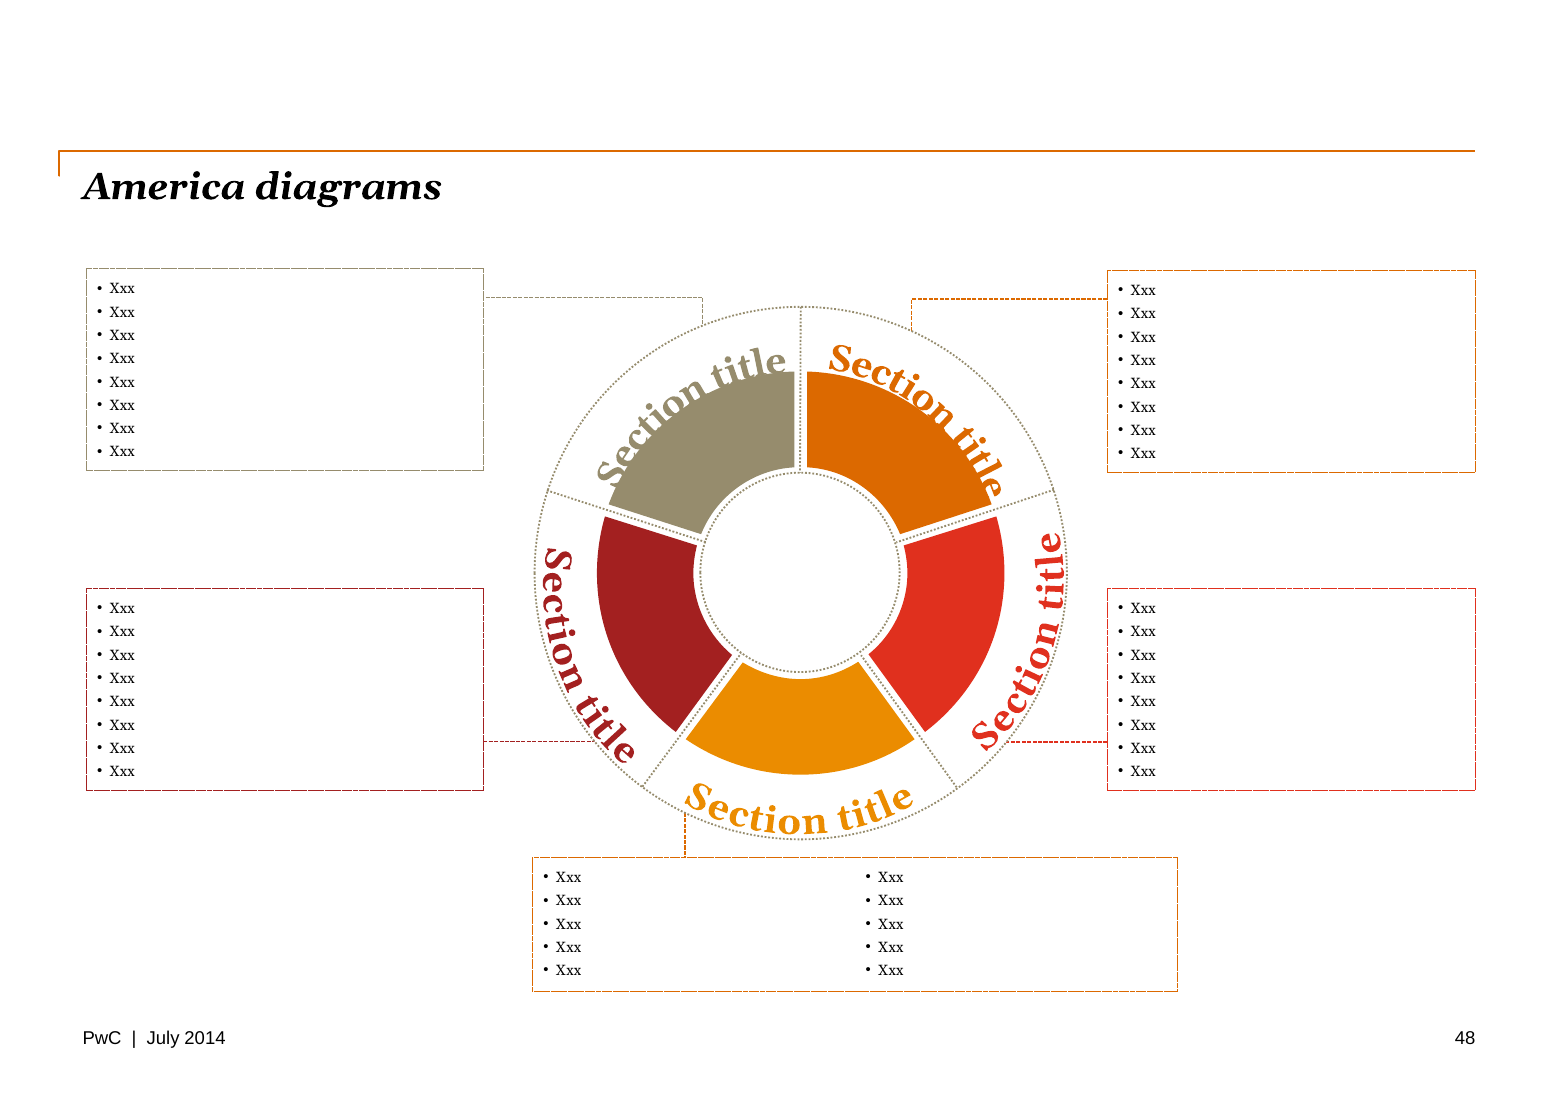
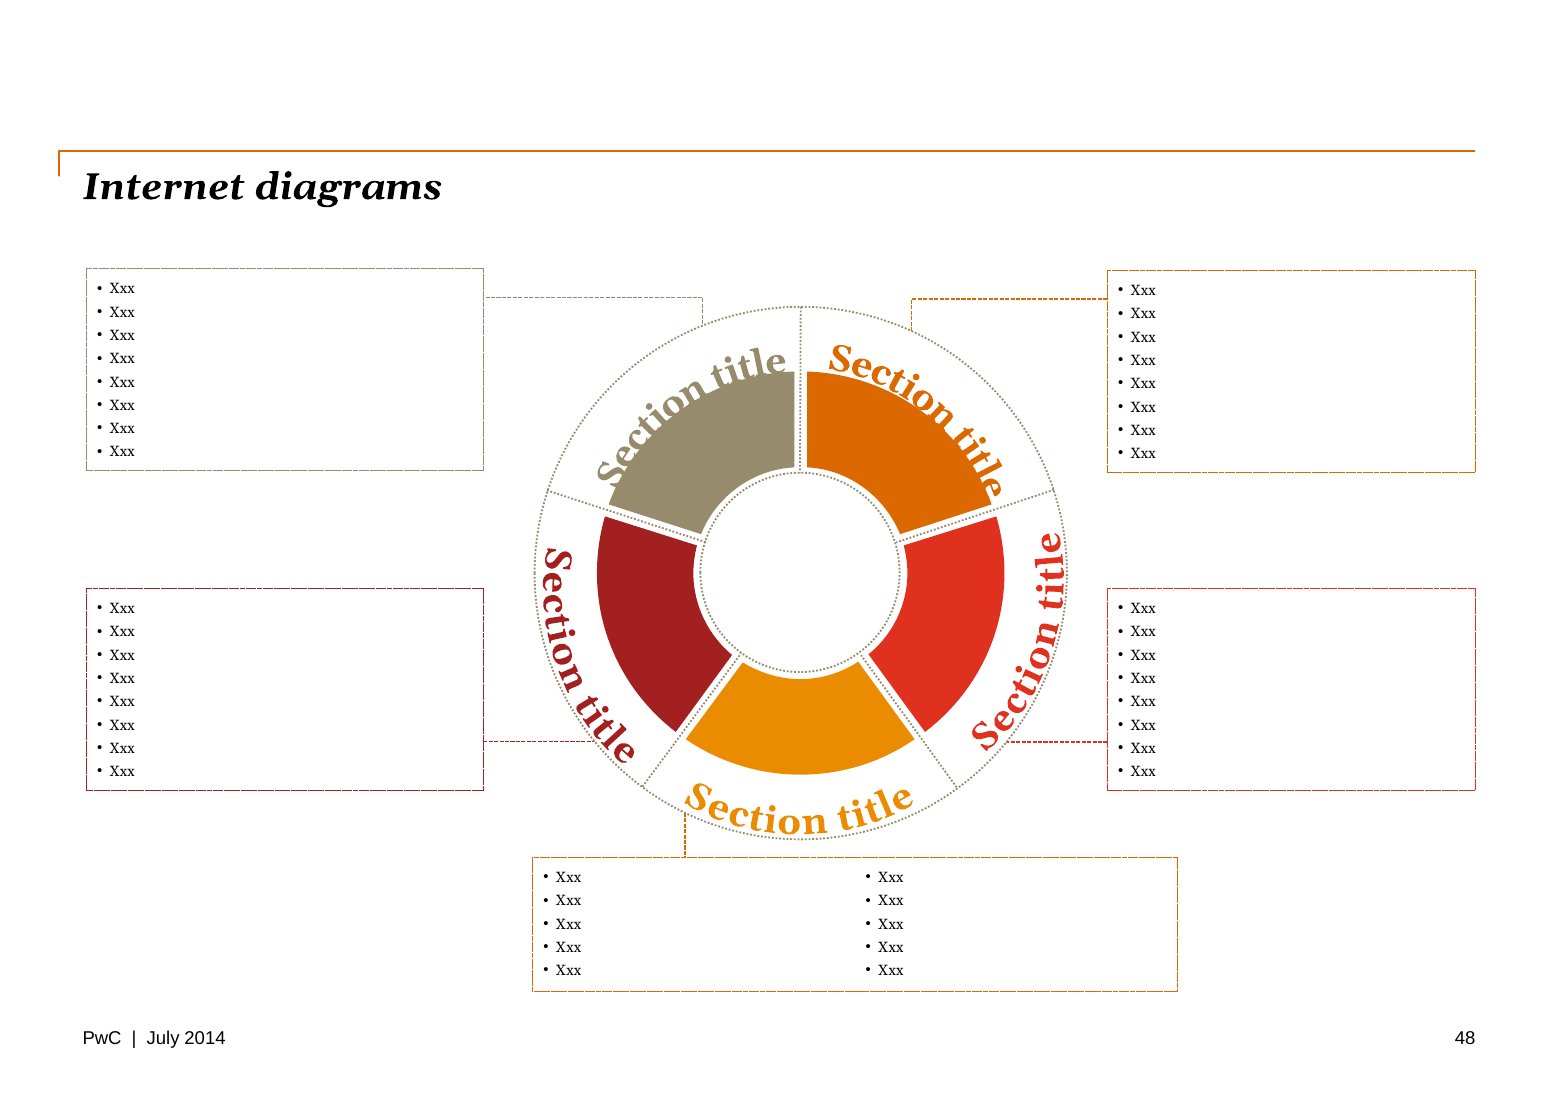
America: America -> Internet
